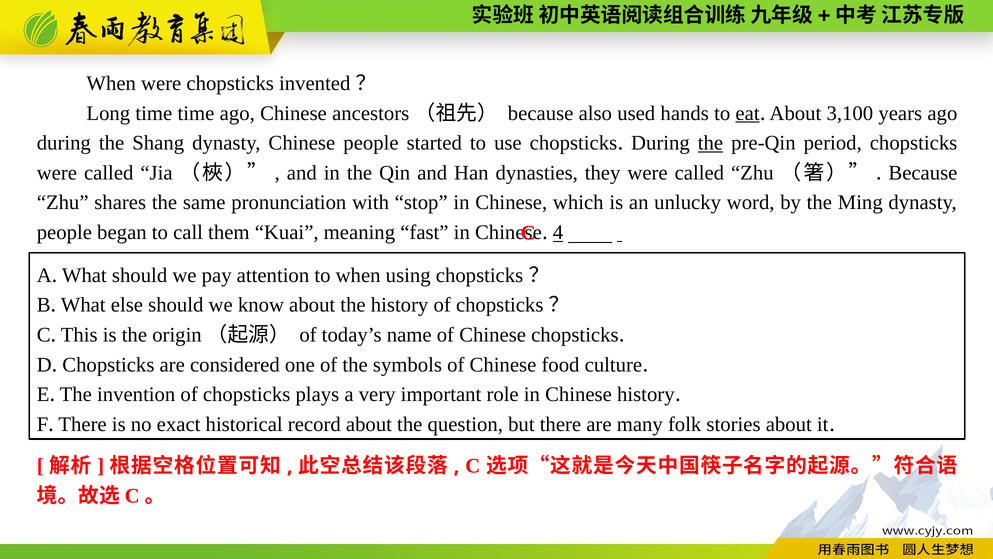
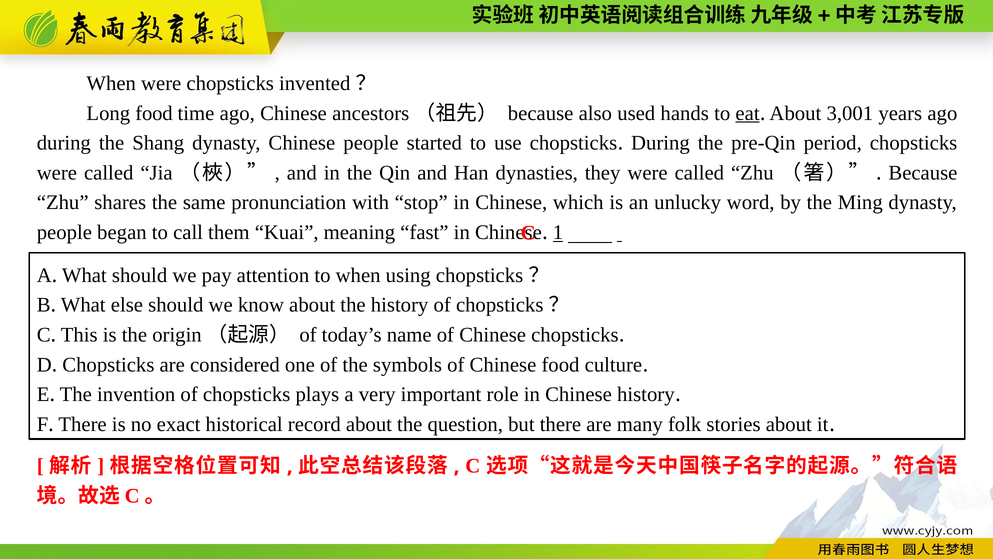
Long time: time -> food
3,100: 3,100 -> 3,001
the at (710, 143) underline: present -> none
4: 4 -> 1
